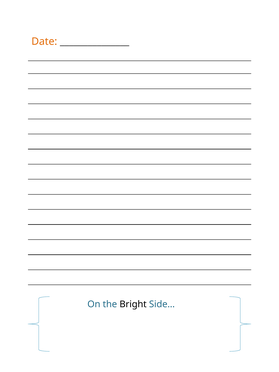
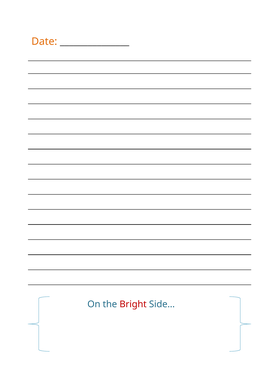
Bright colour: black -> red
